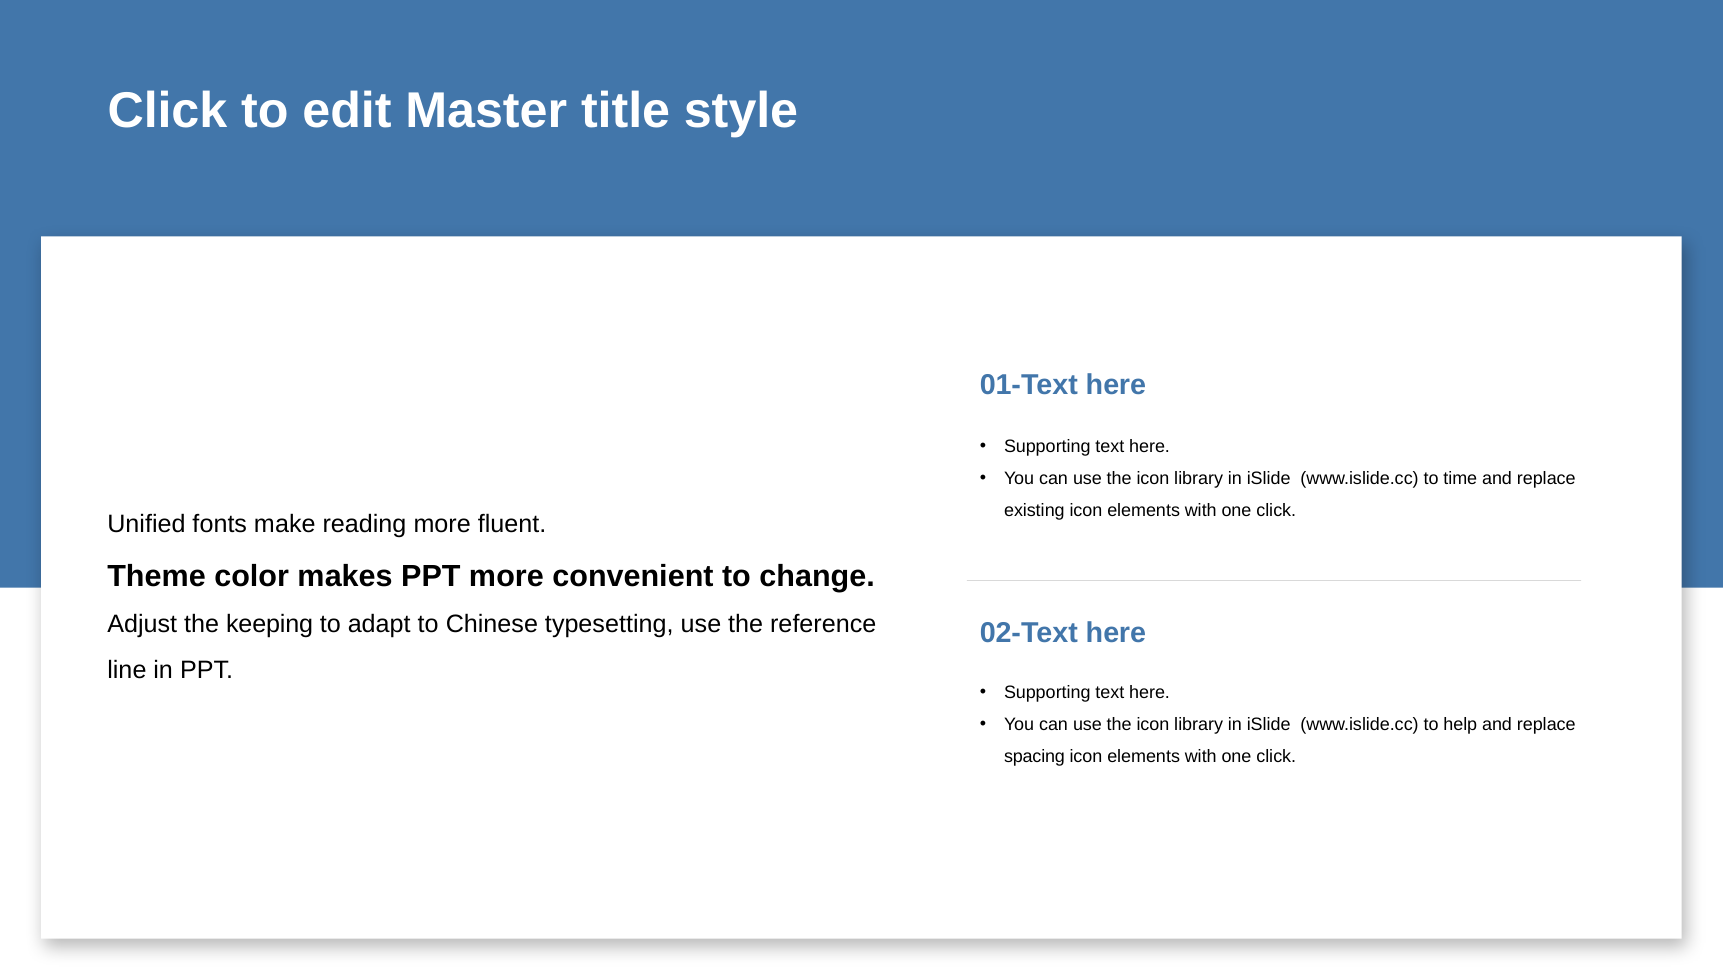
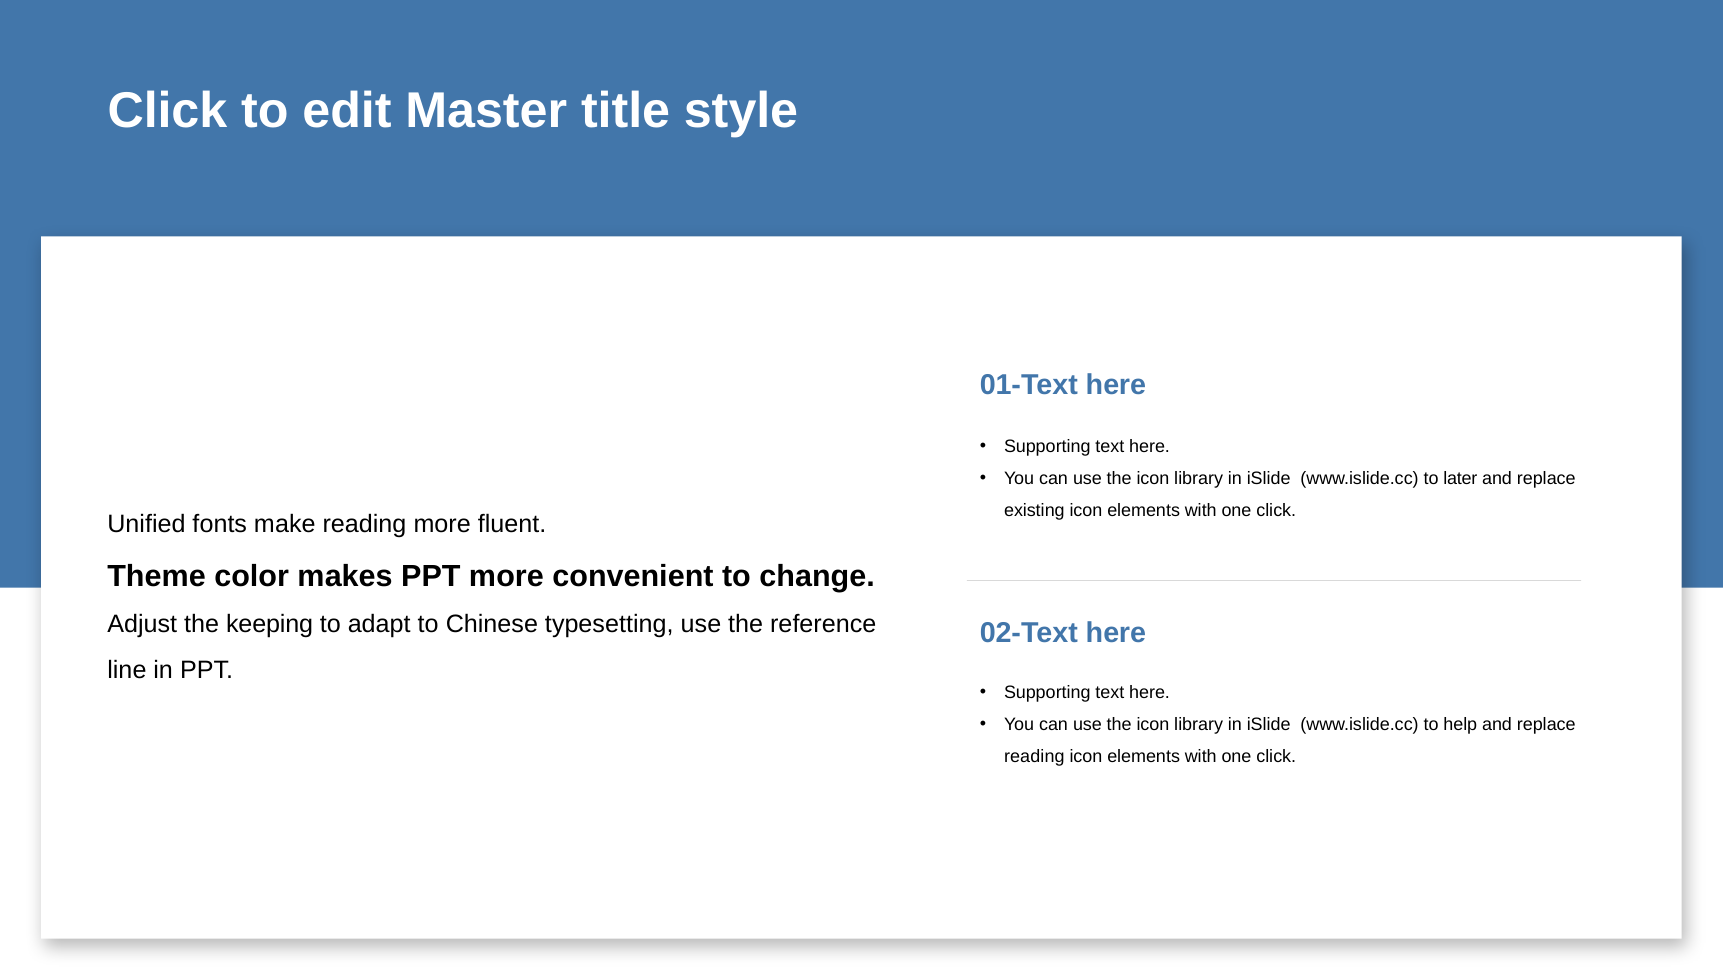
time: time -> later
spacing at (1034, 756): spacing -> reading
